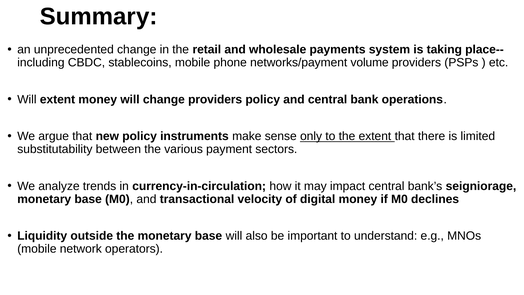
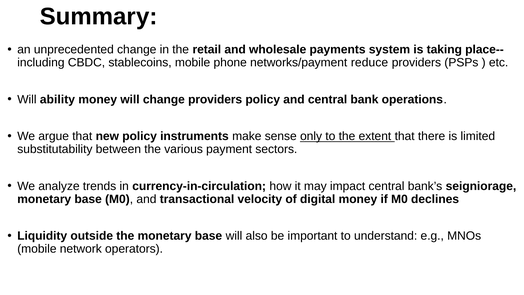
volume: volume -> reduce
Will extent: extent -> ability
